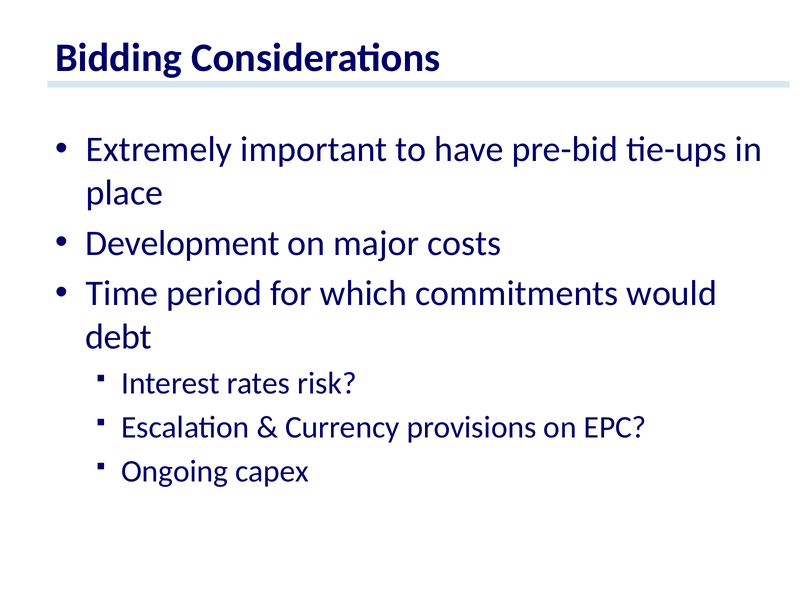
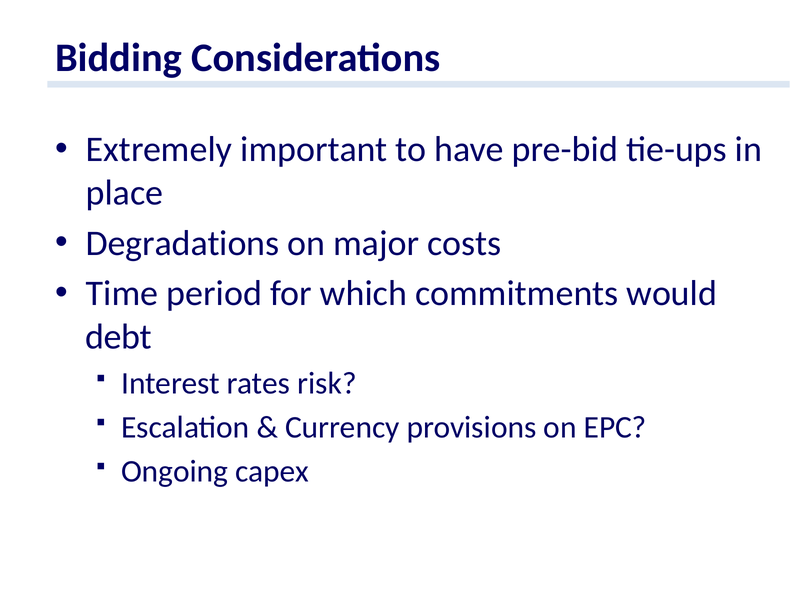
Development: Development -> Degradations
